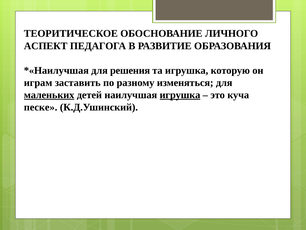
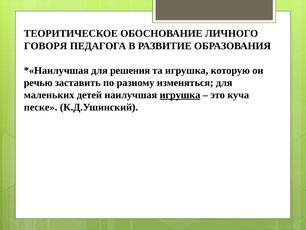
АСПЕКТ: АСПЕКТ -> ГОВОРЯ
играм: играм -> речью
маленьких underline: present -> none
